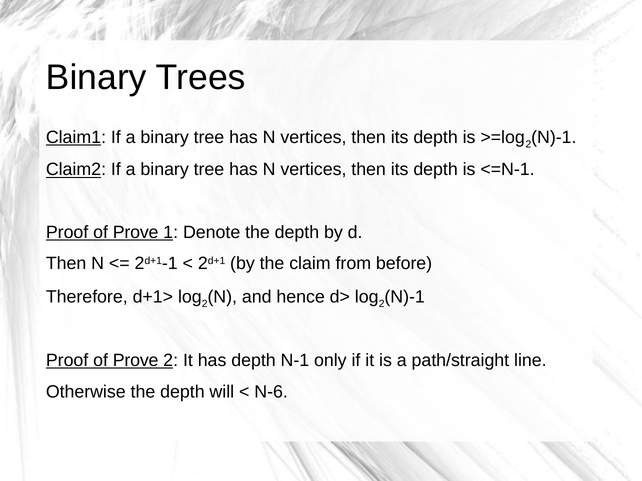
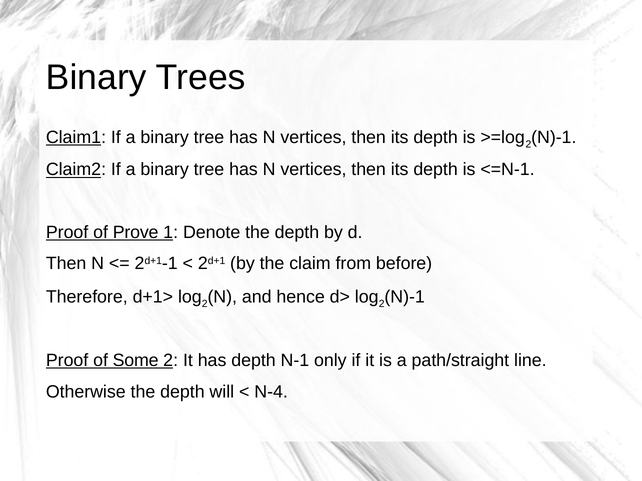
Prove at (136, 361): Prove -> Some
N-6: N-6 -> N-4
